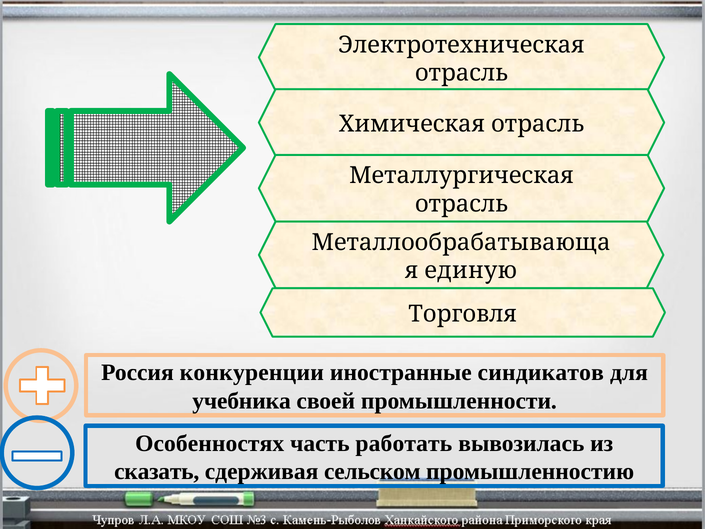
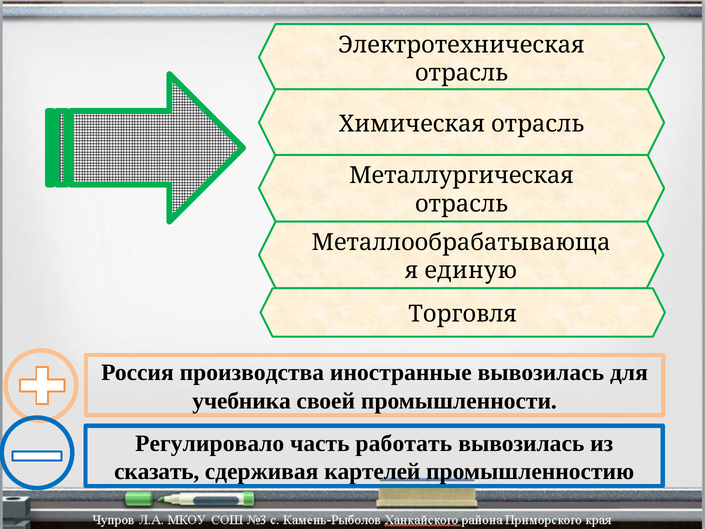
конкуренции: конкуренции -> производства
иностранные синдикатов: синдикатов -> вывозилась
Особенностях: Особенностях -> Регулировало
сельском: сельском -> картелей
